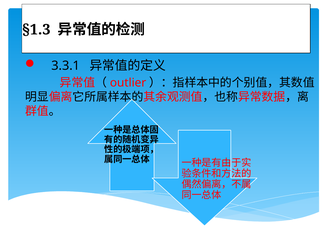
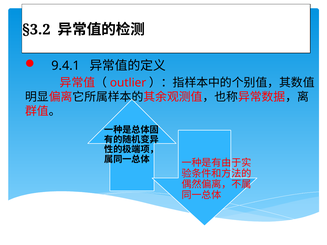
§1.3: §1.3 -> §3.2
3.3.1: 3.3.1 -> 9.4.1
